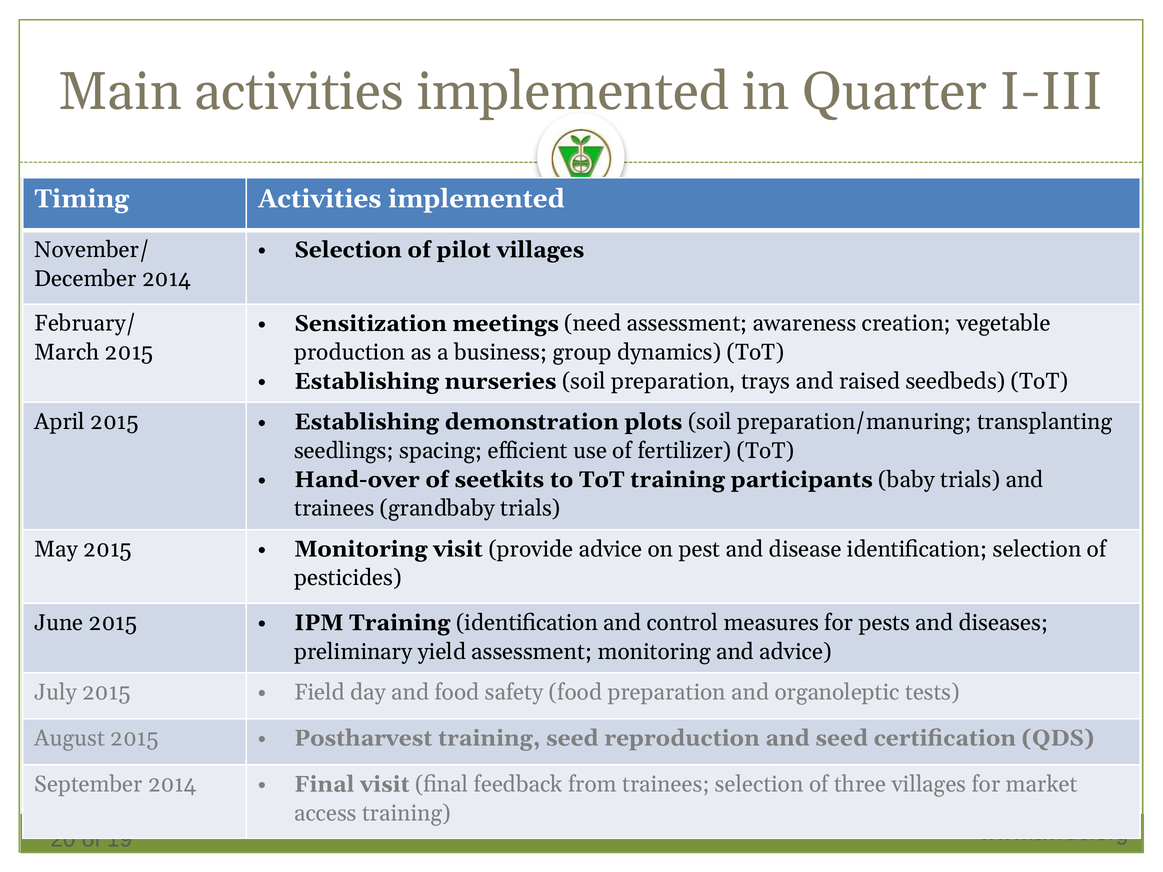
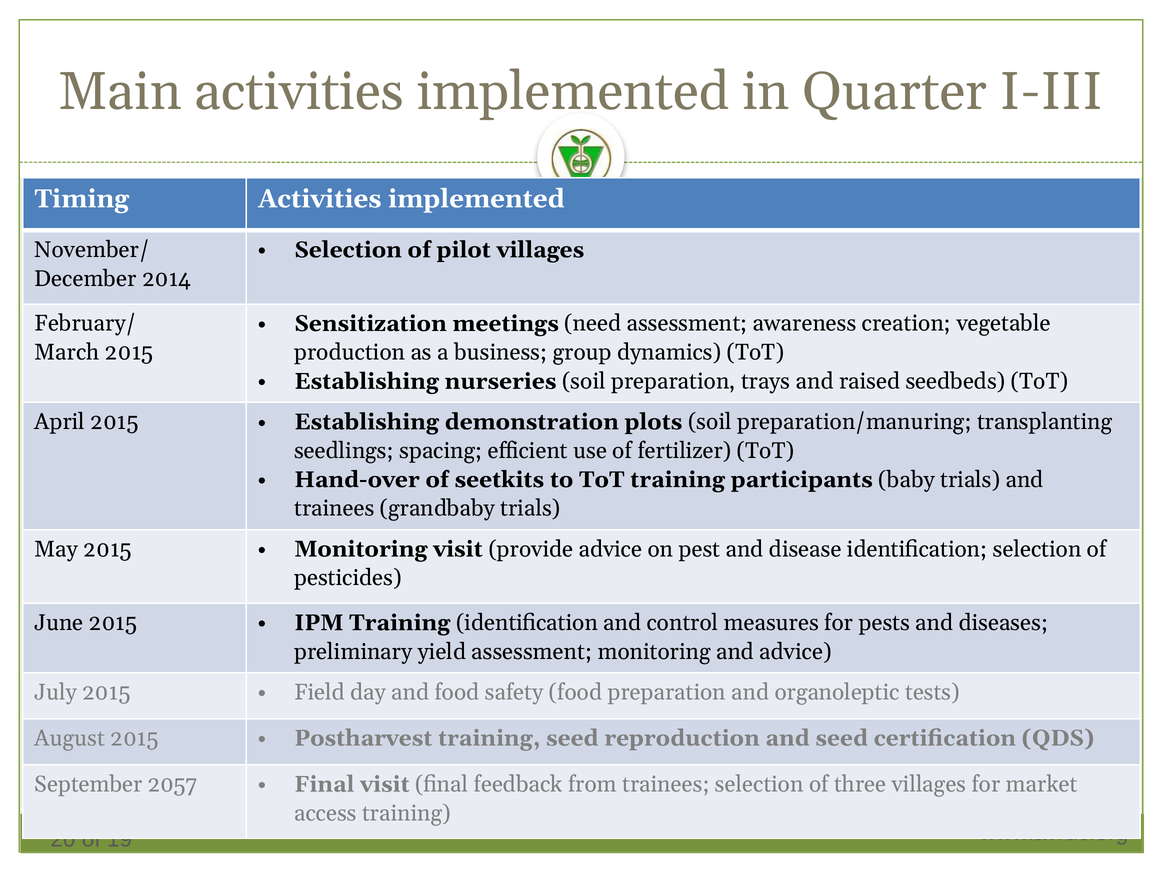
September 2014: 2014 -> 2057
